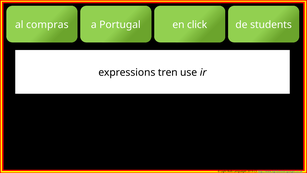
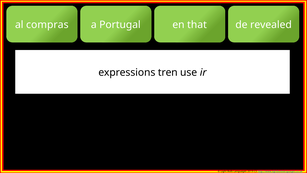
click: click -> that
students: students -> revealed
